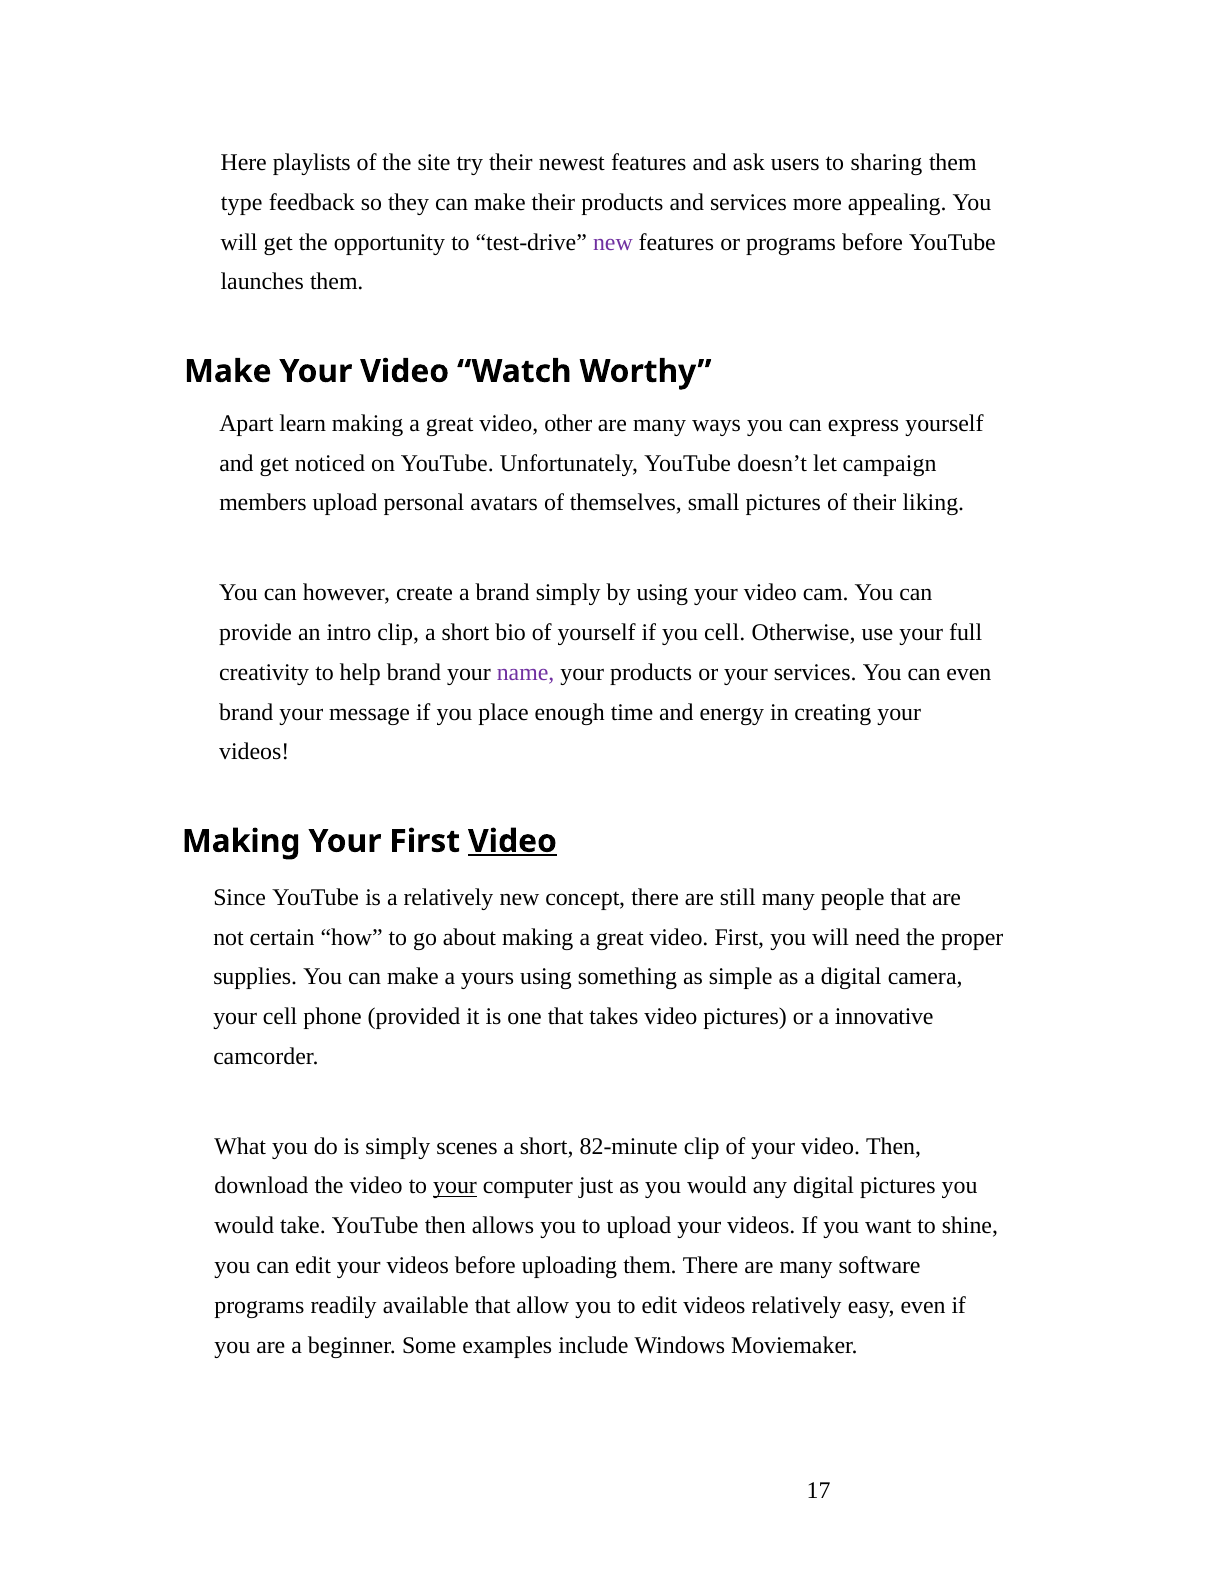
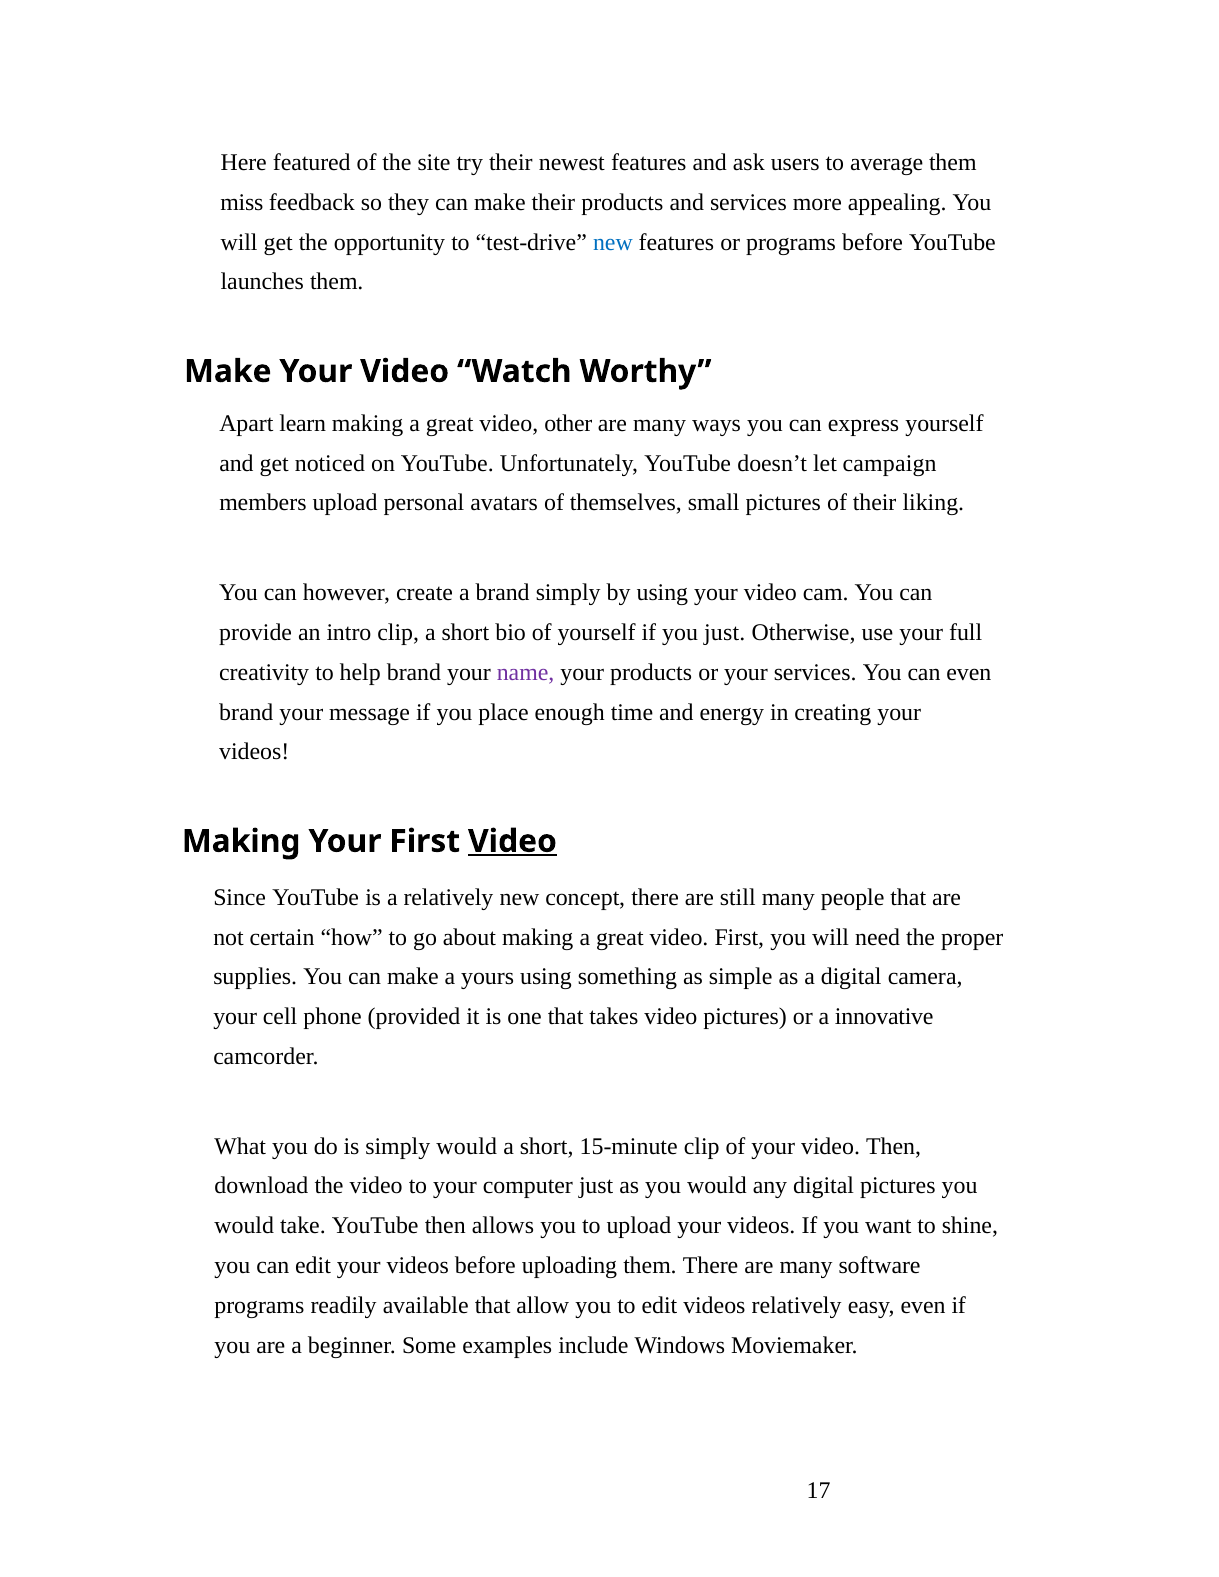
playlists: playlists -> featured
sharing: sharing -> average
type: type -> miss
new at (613, 242) colour: purple -> blue
you cell: cell -> just
simply scenes: scenes -> would
82-minute: 82-minute -> 15-minute
your at (455, 1186) underline: present -> none
